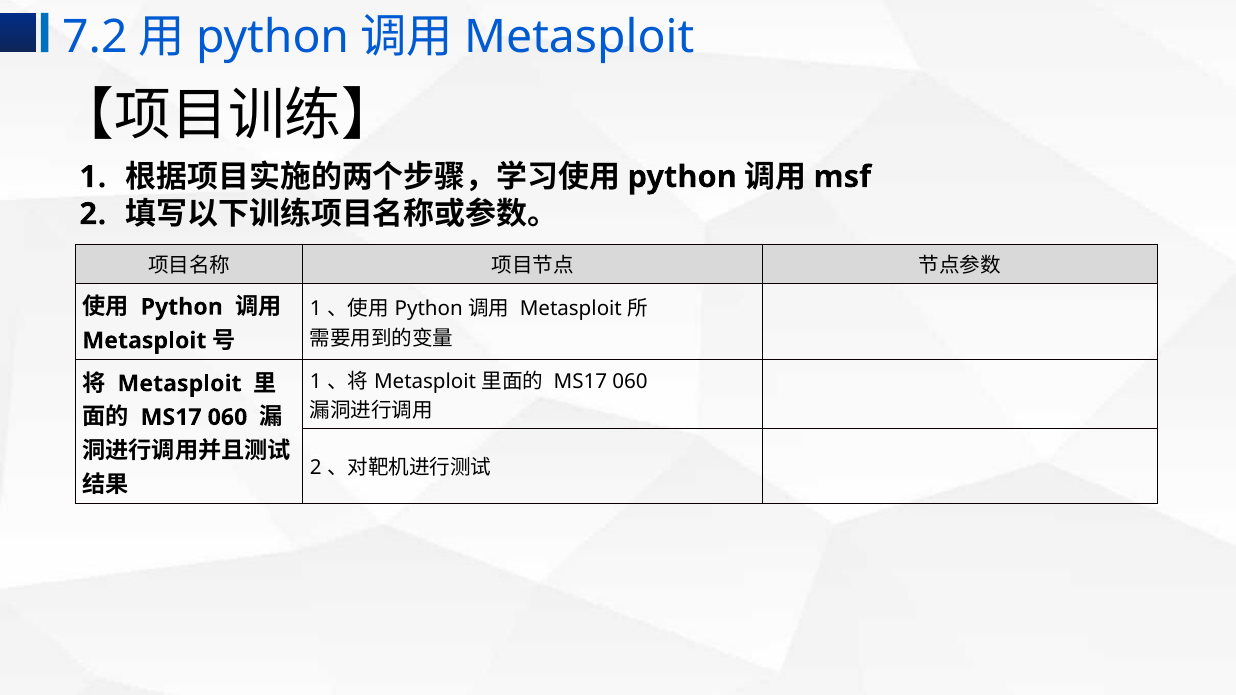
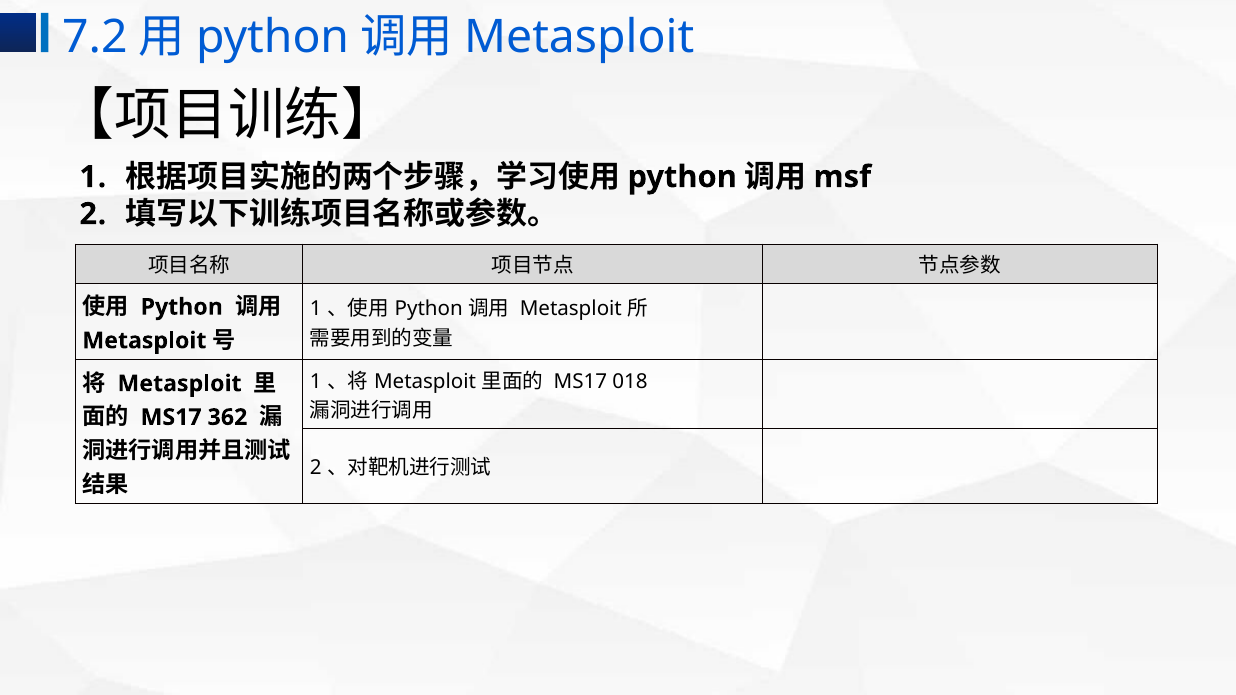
060 at (630, 381): 060 -> 018
060 at (228, 417): 060 -> 362
